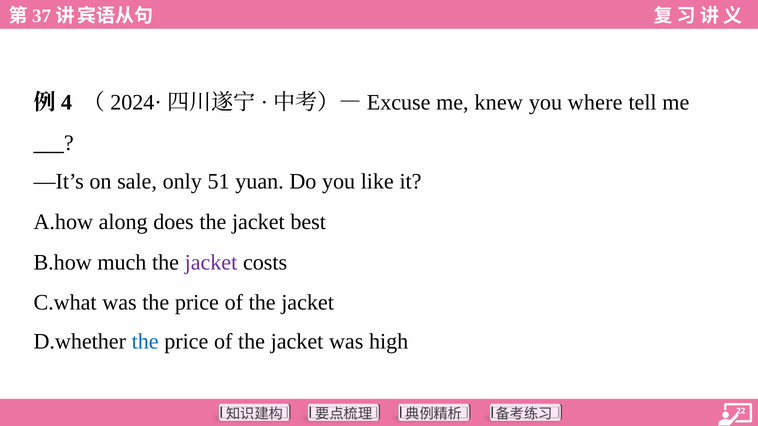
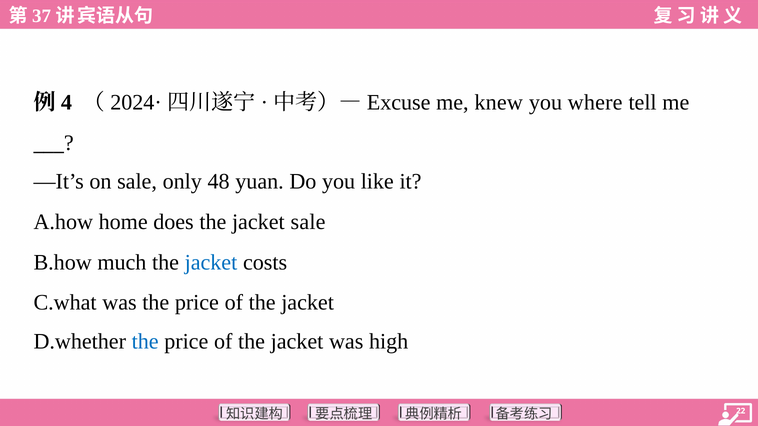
51: 51 -> 48
along: along -> home
jacket best: best -> sale
jacket at (211, 263) colour: purple -> blue
